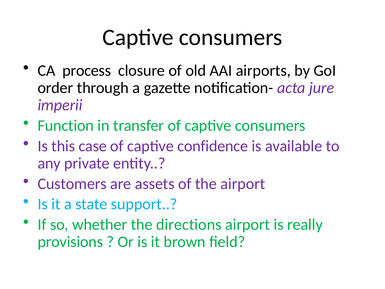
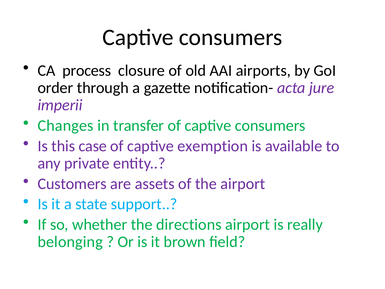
Function: Function -> Changes
confidence: confidence -> exemption
provisions: provisions -> belonging
